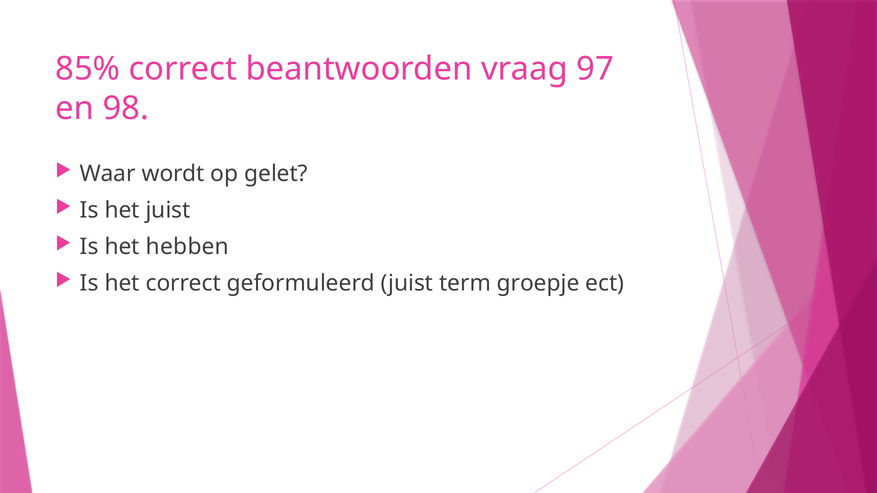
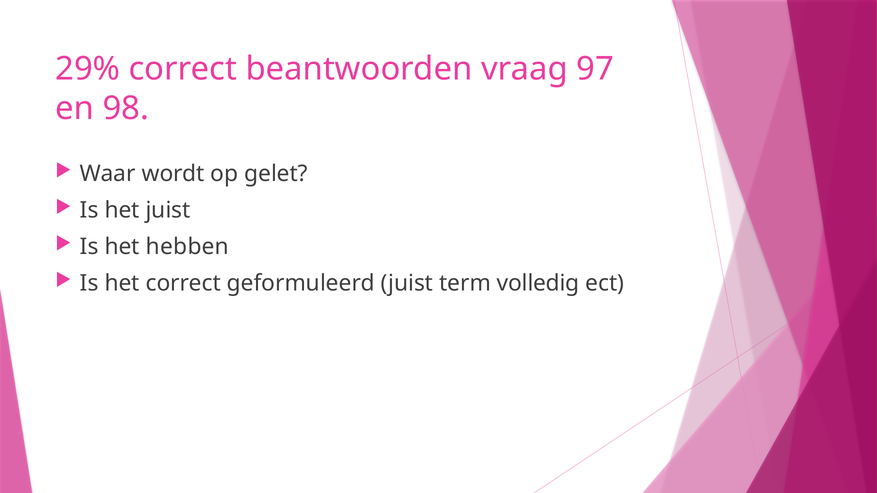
85%: 85% -> 29%
groepje: groepje -> volledig
